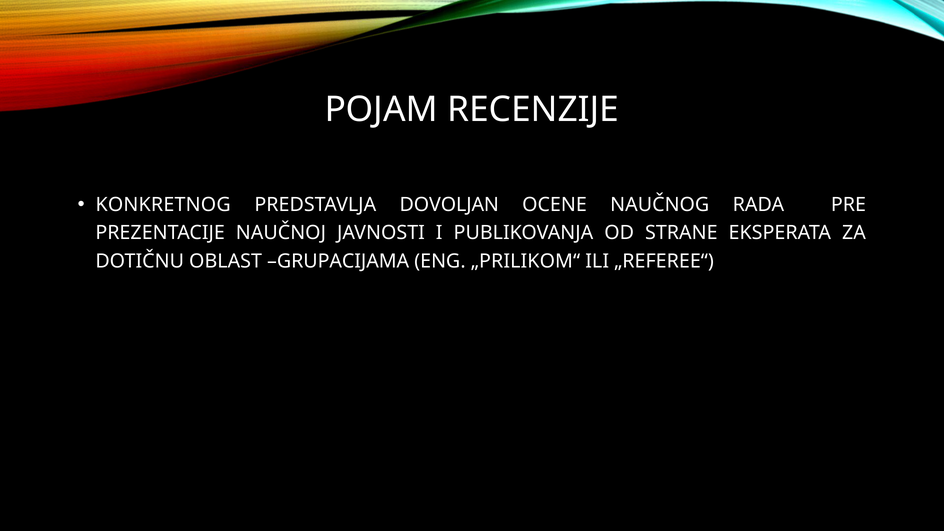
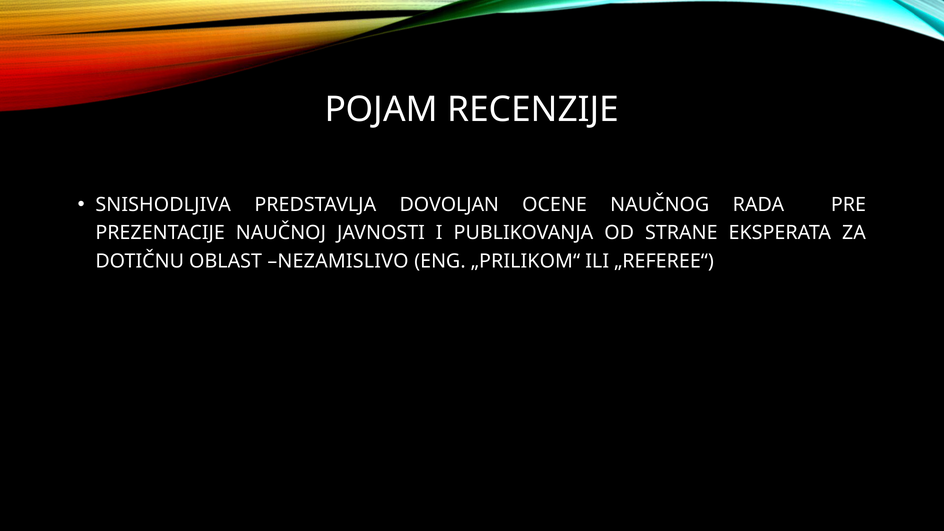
KONKRETNOG: KONKRETNOG -> SNISHODLJIVA
GRUPACIJAMA: GRUPACIJAMA -> NEZAMISLIVO
